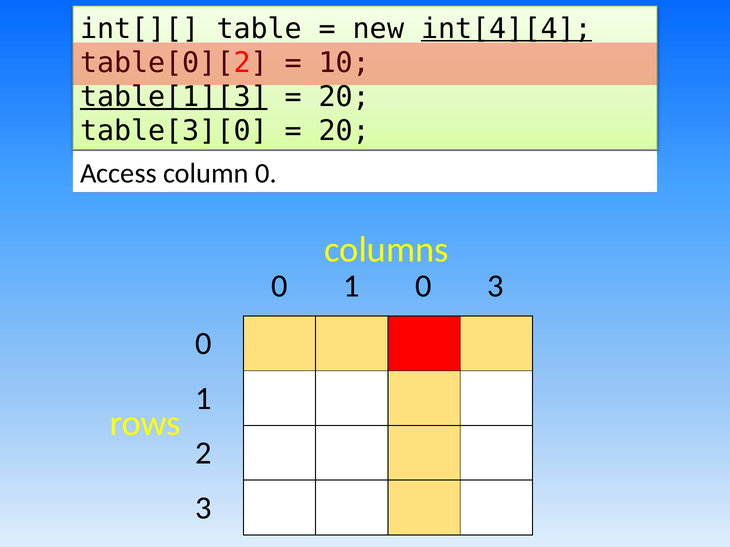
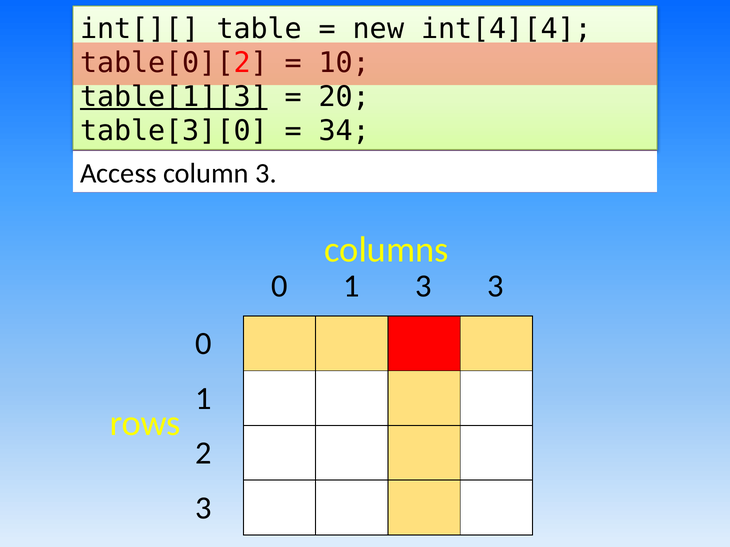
int[4][4 underline: present -> none
20 at (344, 131): 20 -> 34
column 0: 0 -> 3
1 0: 0 -> 3
